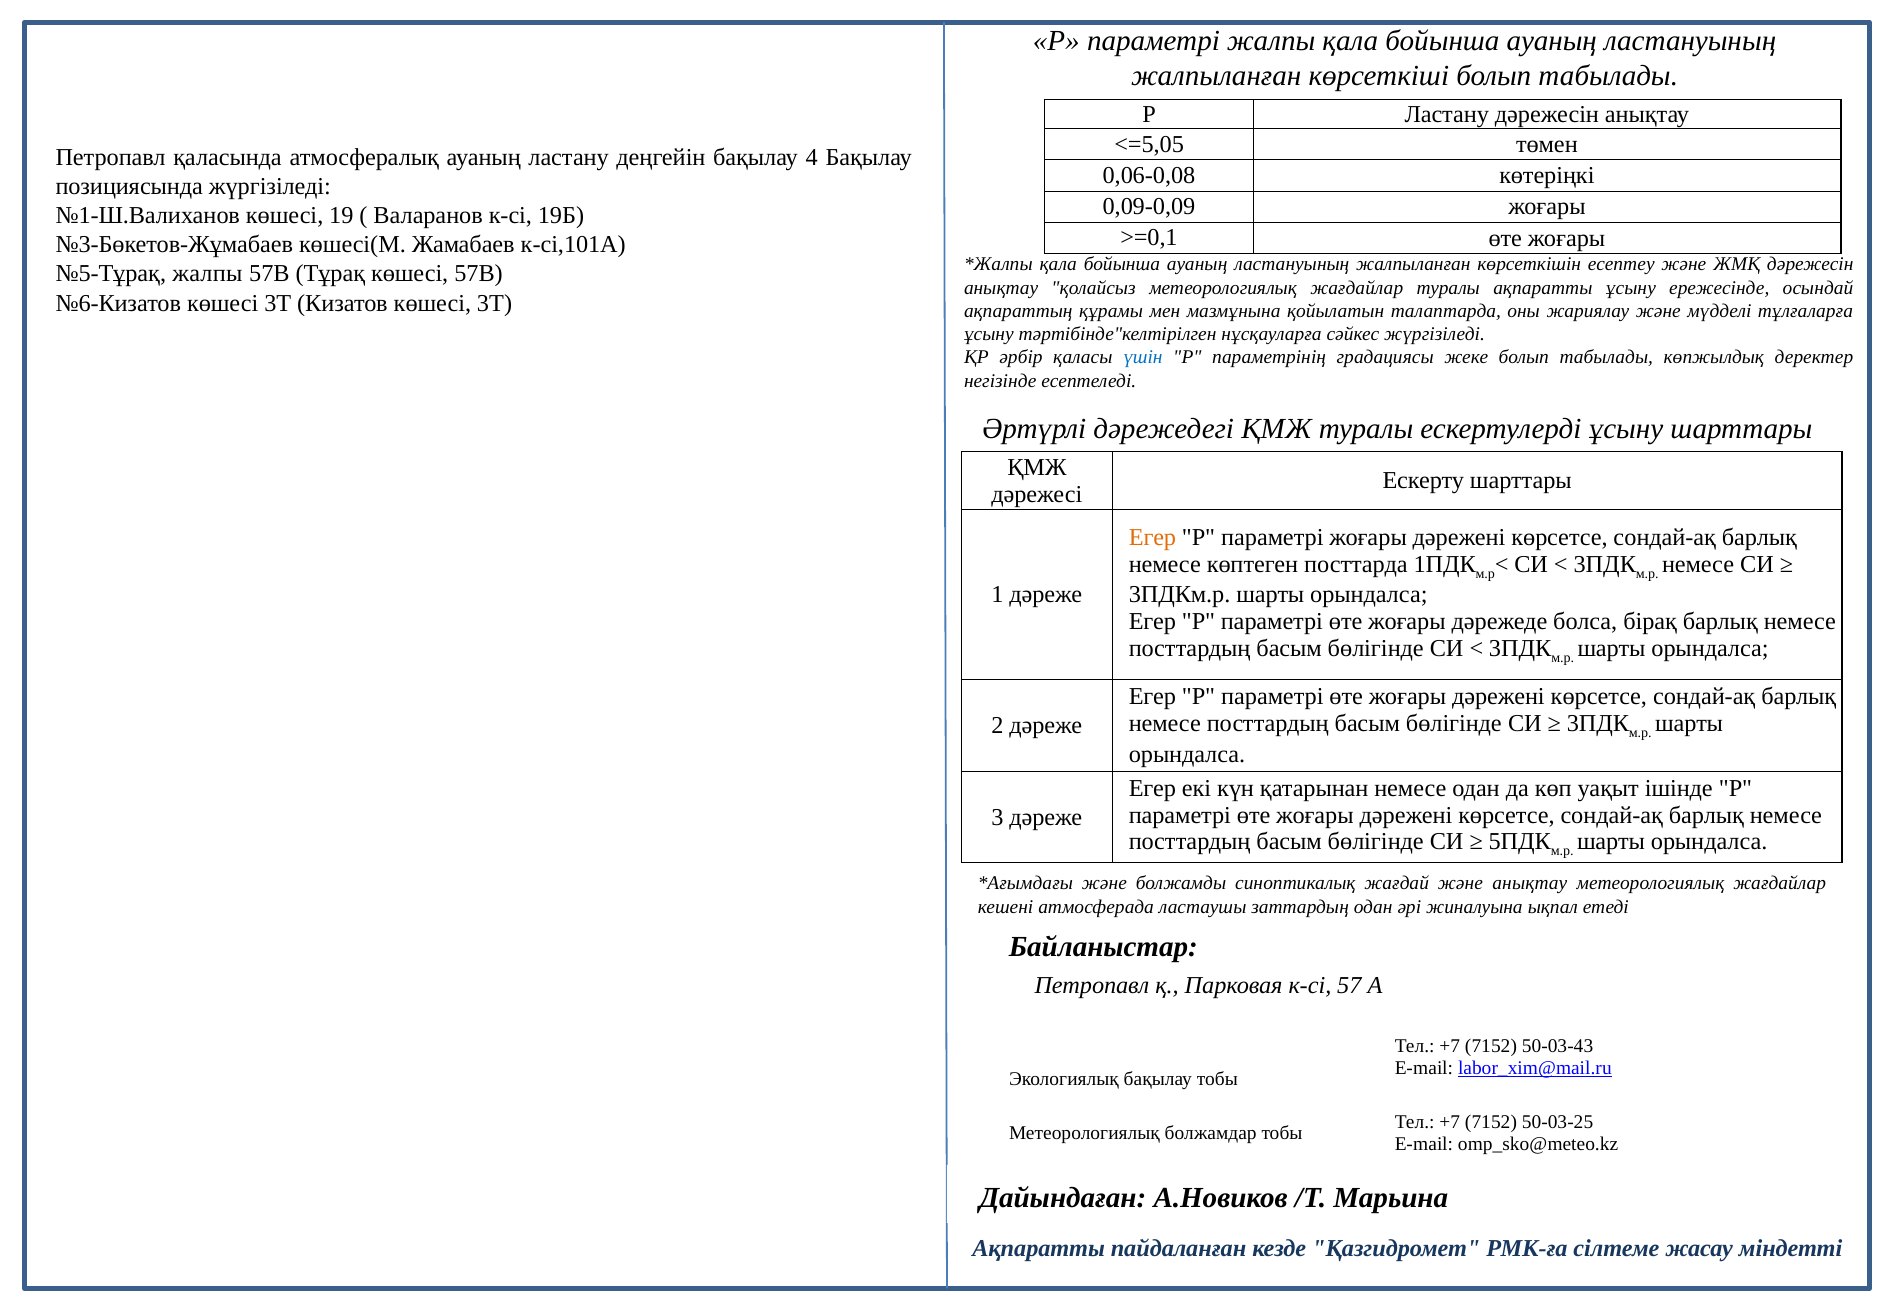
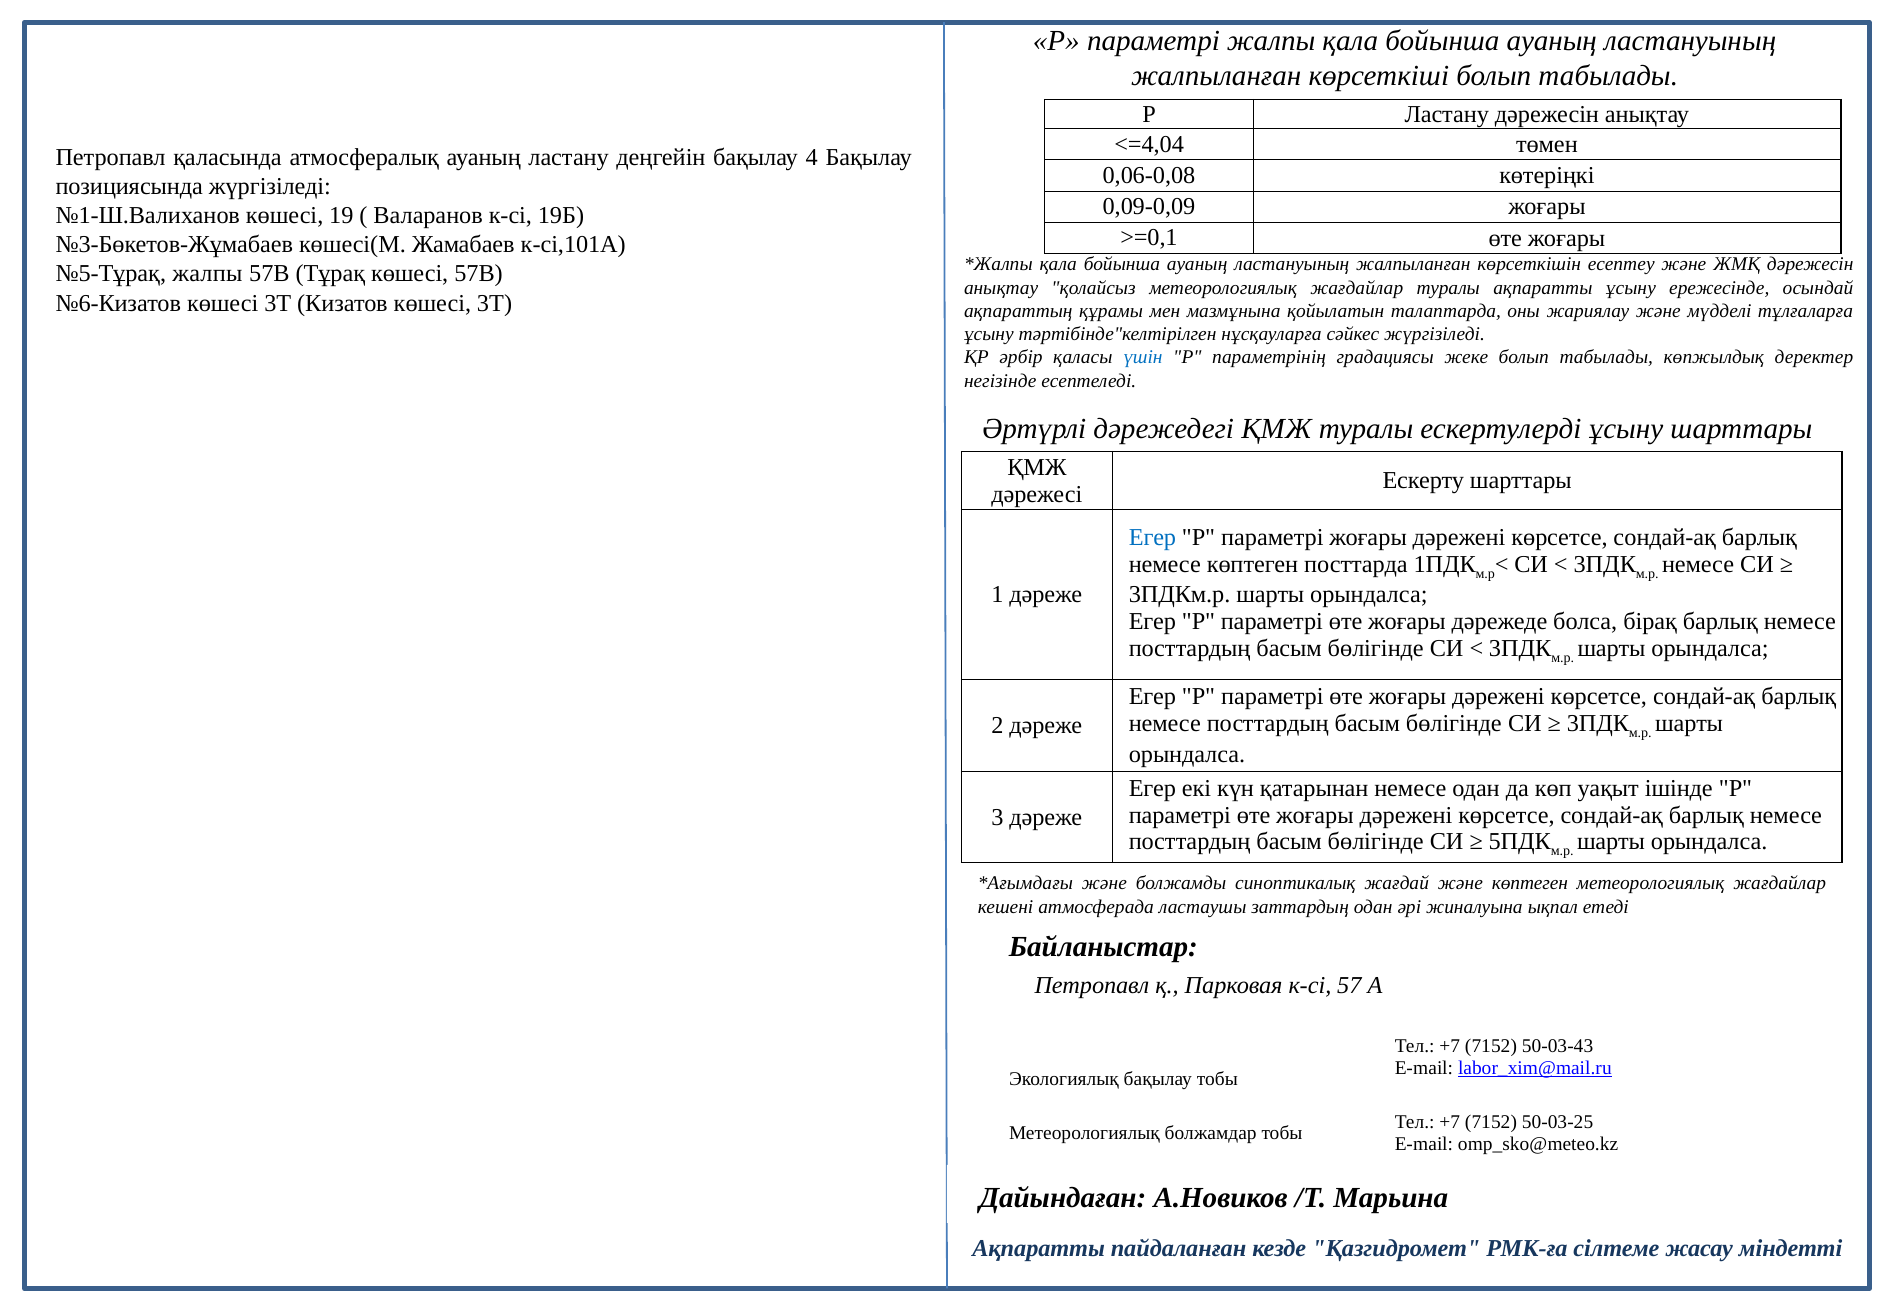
<=5,05: <=5,05 -> <=4,04
Егер at (1153, 537) colour: orange -> blue
және анықтау: анықтау -> көптеген
